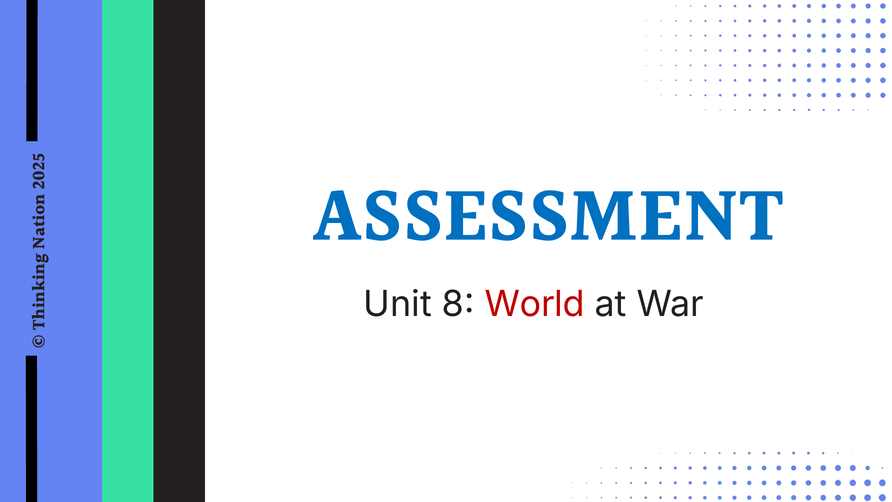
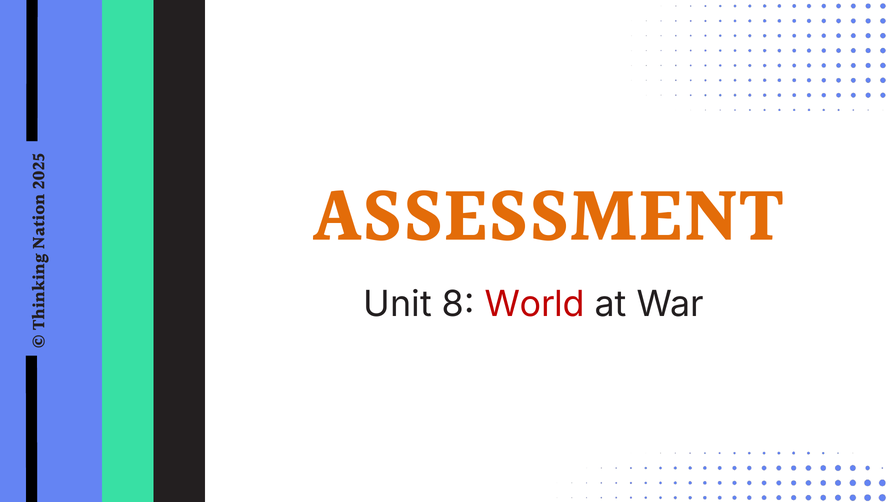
ASSESSMENT colour: blue -> orange
